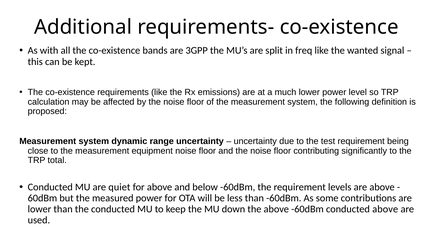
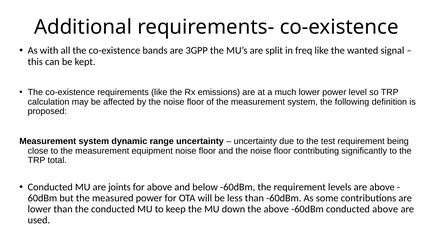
quiet: quiet -> joints
